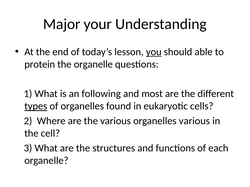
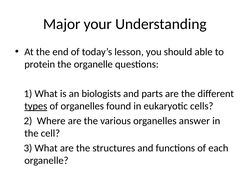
you underline: present -> none
following: following -> biologists
most: most -> parts
organelles various: various -> answer
